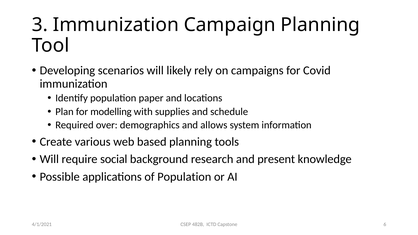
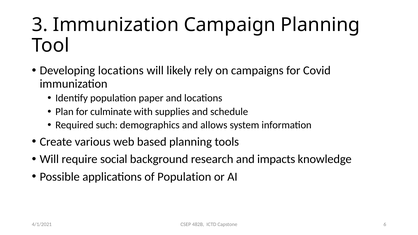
Developing scenarios: scenarios -> locations
modelling: modelling -> culminate
over: over -> such
present: present -> impacts
